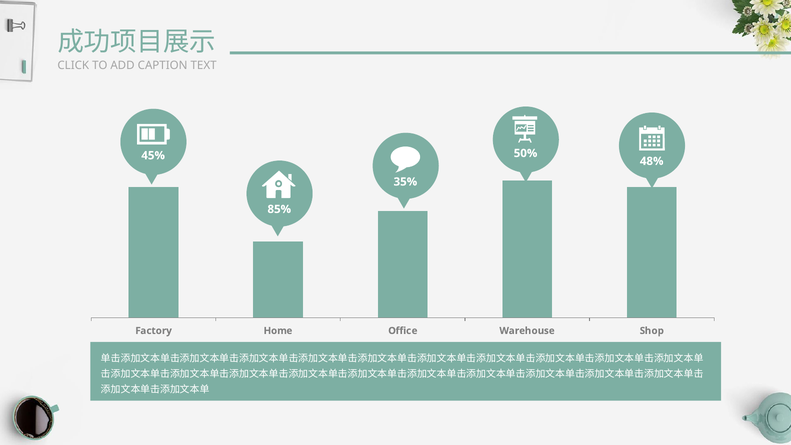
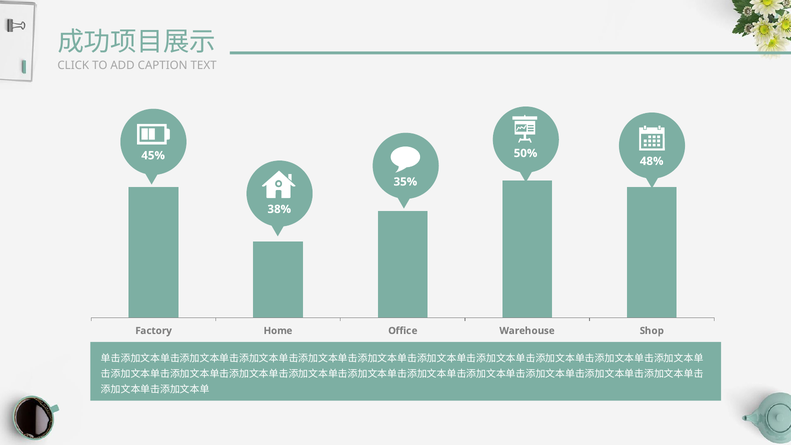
85%: 85% -> 38%
